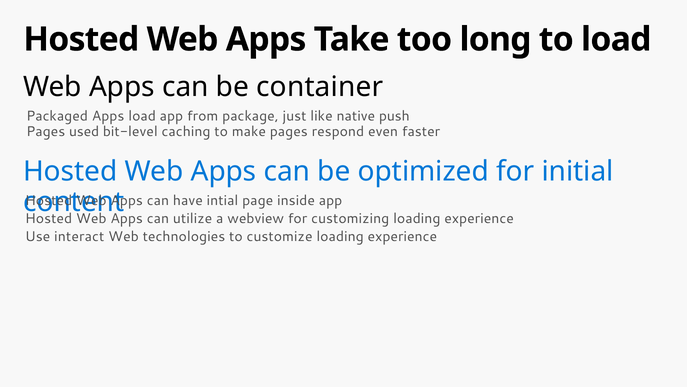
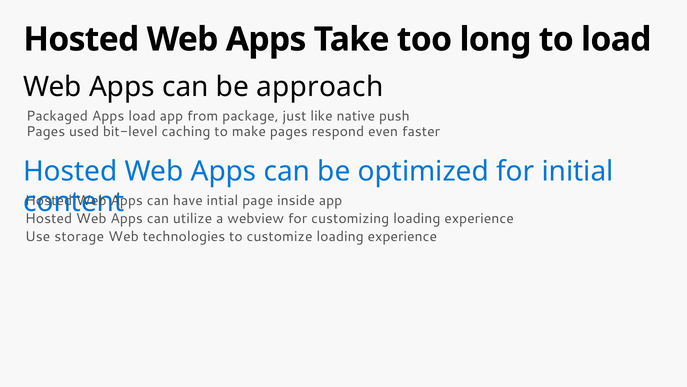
container: container -> approach
interact: interact -> storage
